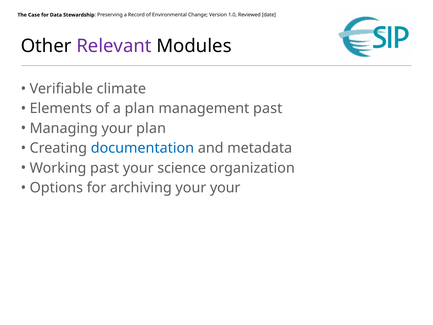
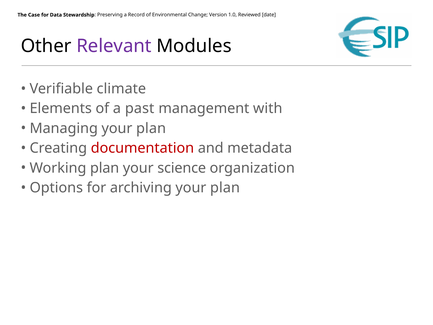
a plan: plan -> past
management past: past -> with
documentation colour: blue -> red
Working past: past -> plan
archiving your your: your -> plan
